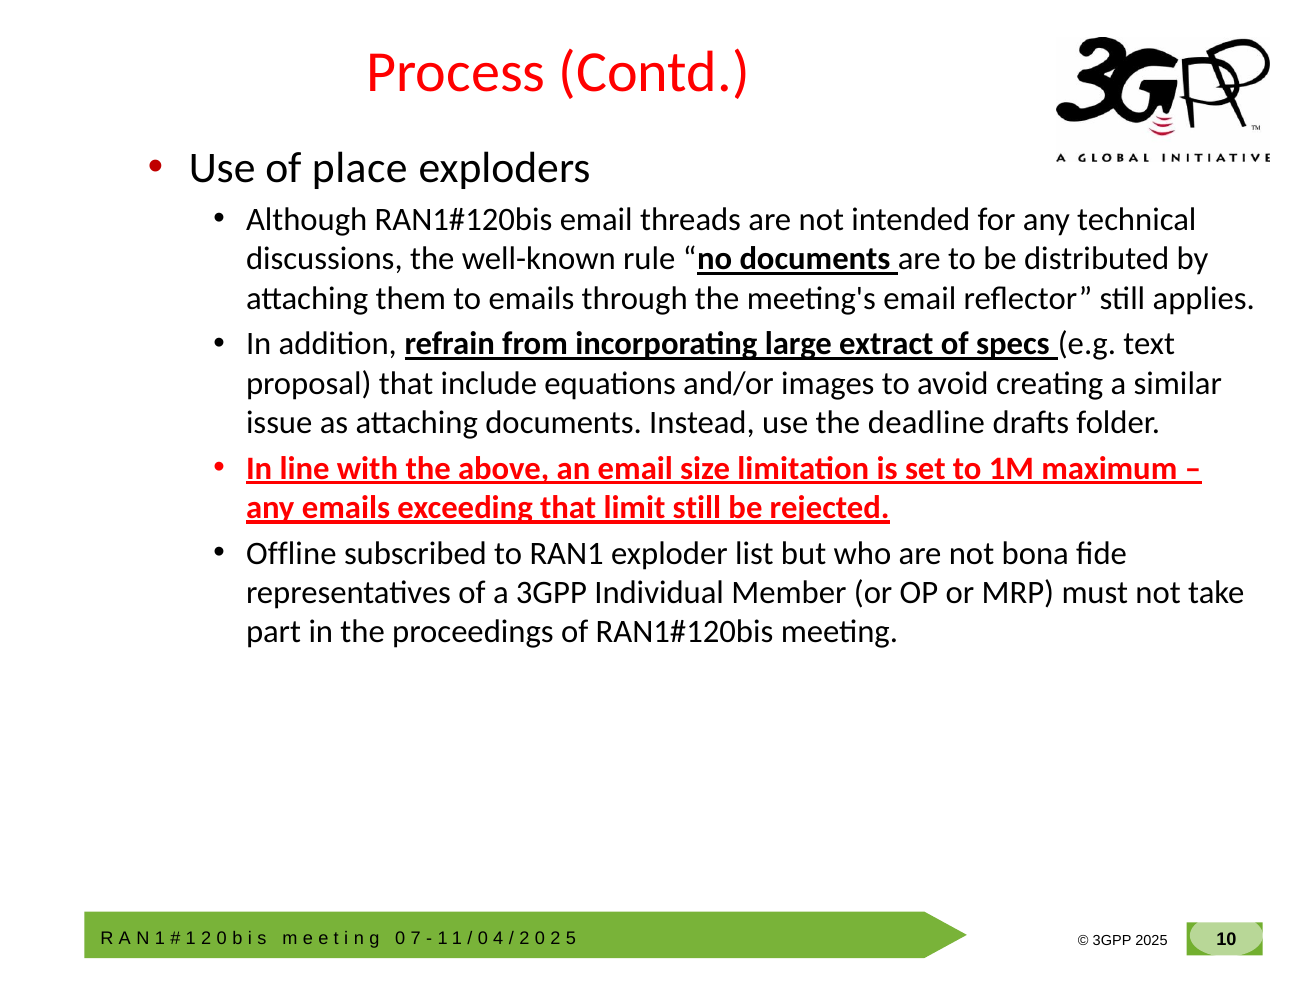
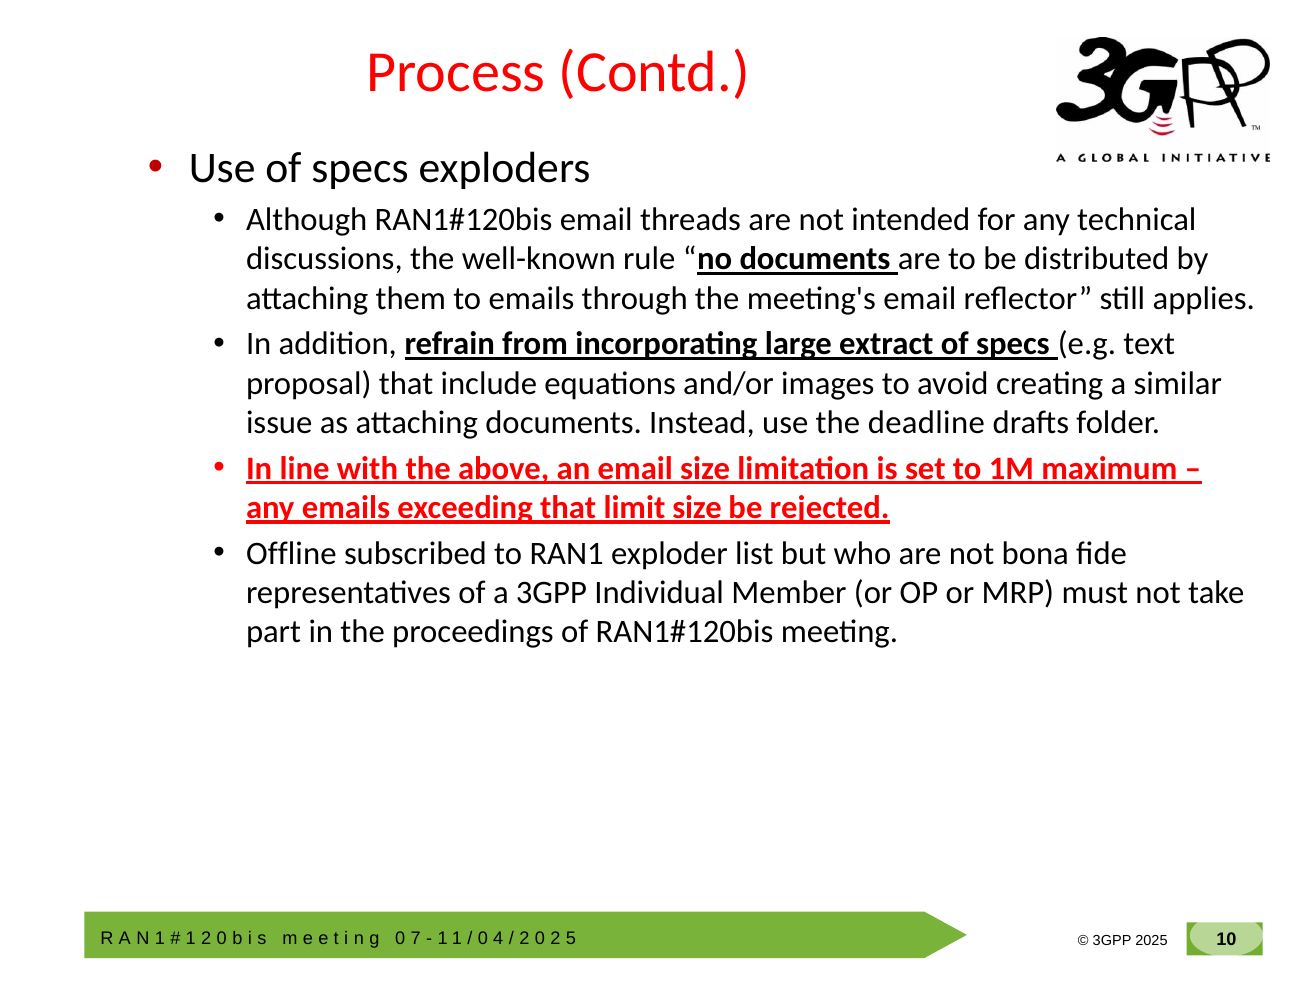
Use of place: place -> specs
still at (697, 508): still -> size
